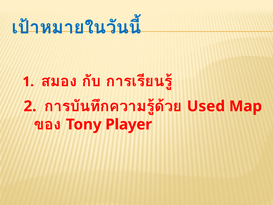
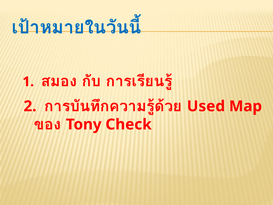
Player: Player -> Check
